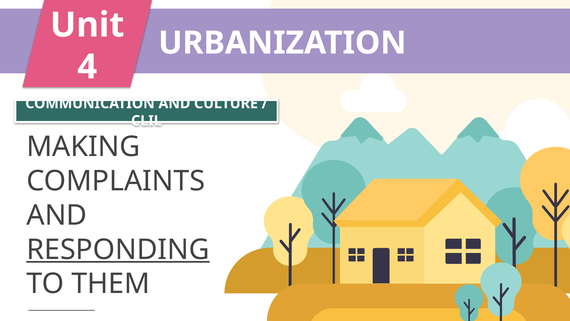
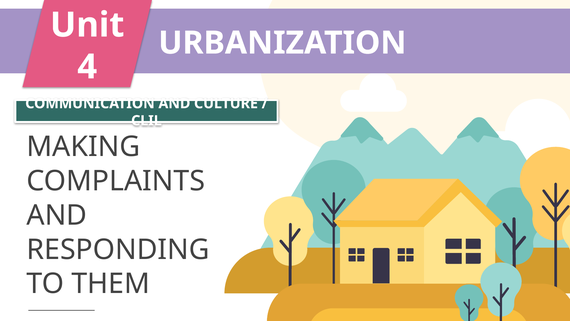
RESPONDING underline: present -> none
